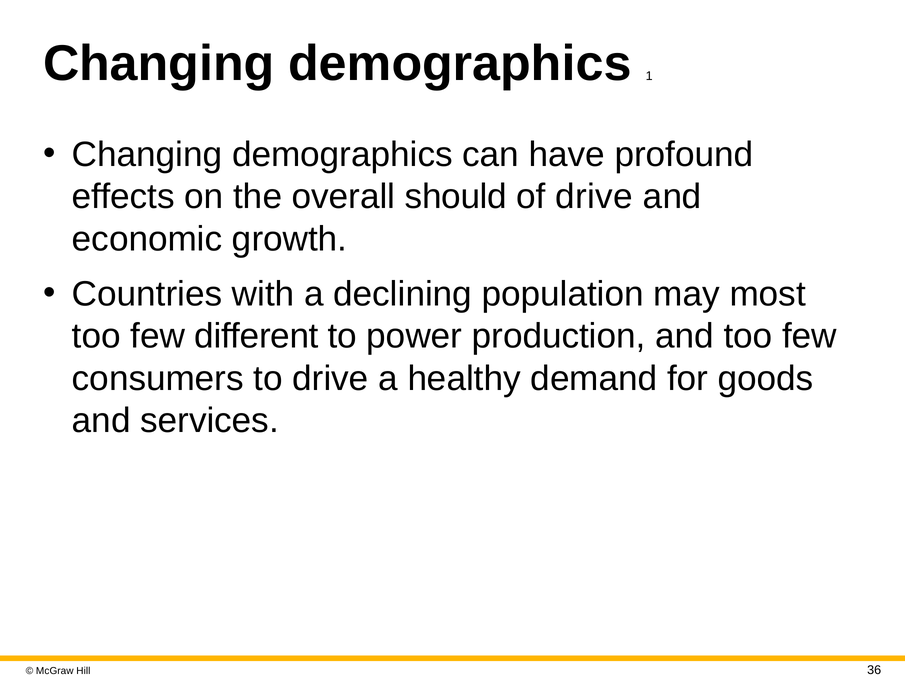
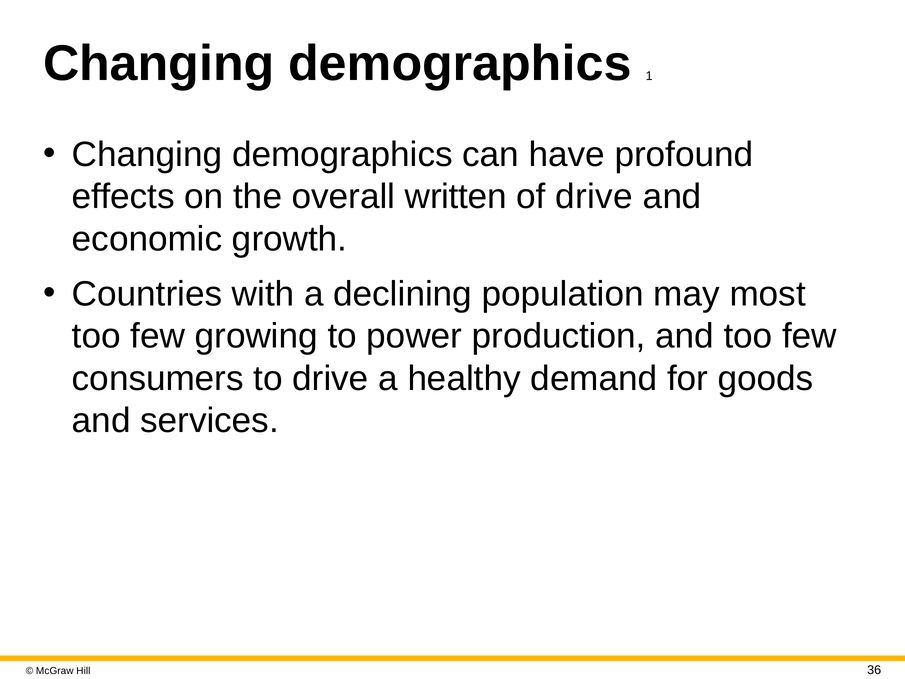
should: should -> written
different: different -> growing
